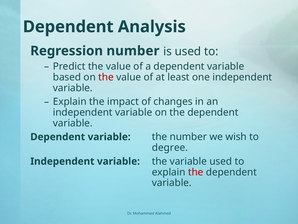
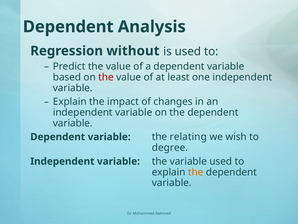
Regression number: number -> without
the number: number -> relating
the at (196, 172) colour: red -> orange
